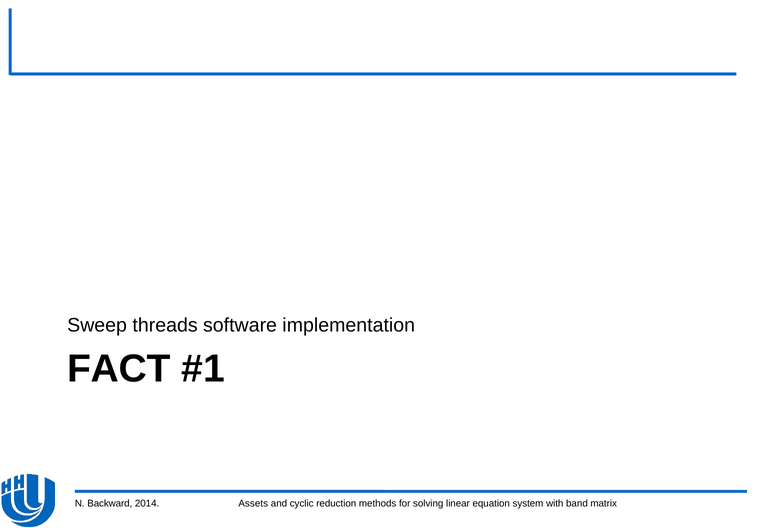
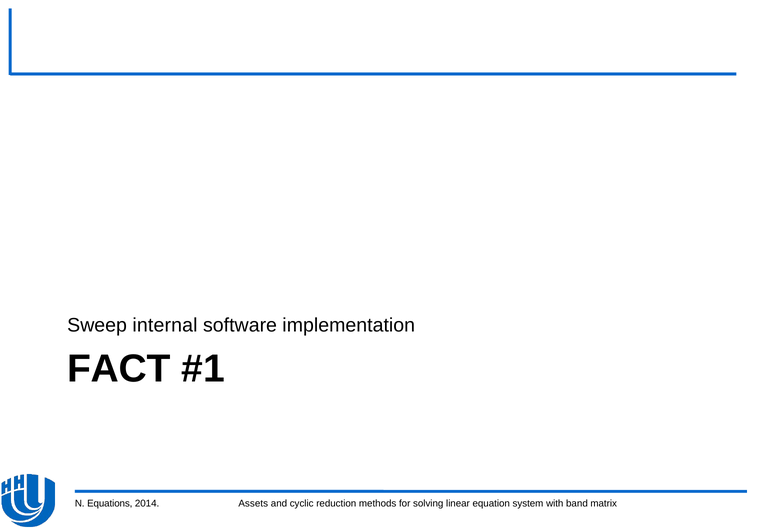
threads: threads -> internal
Backward: Backward -> Equations
